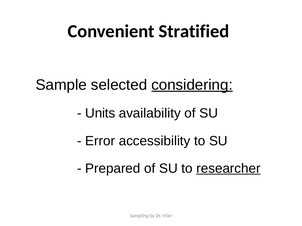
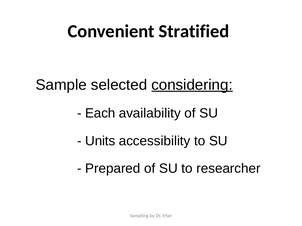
Units: Units -> Each
Error: Error -> Units
researcher underline: present -> none
